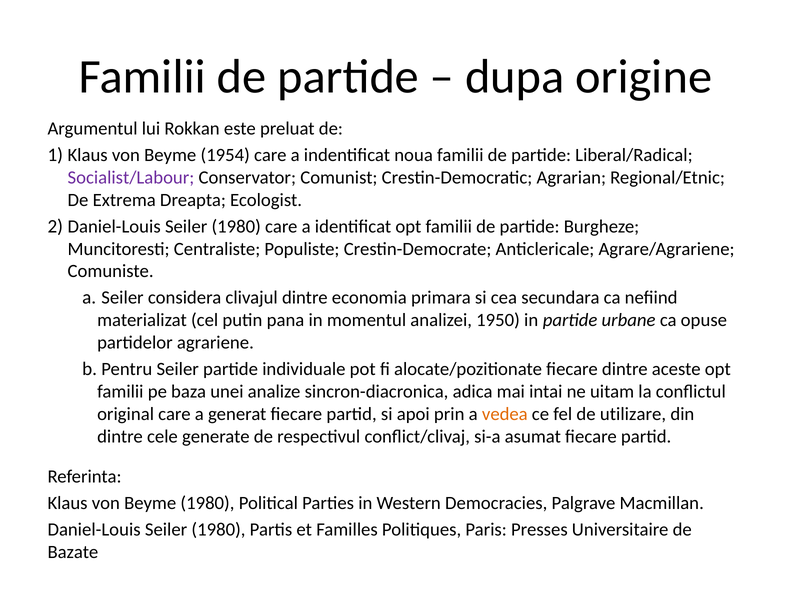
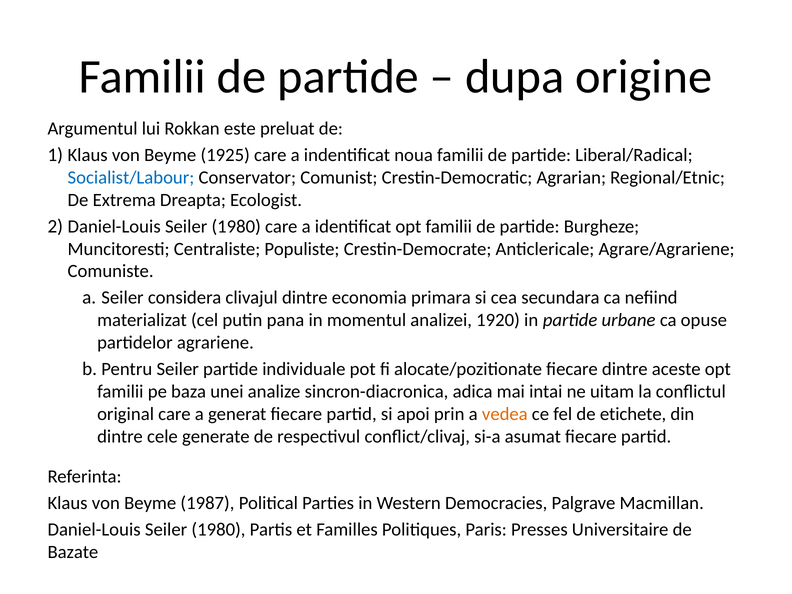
1954: 1954 -> 1925
Socialist/Labour colour: purple -> blue
1950: 1950 -> 1920
utilizare: utilizare -> etichete
Beyme 1980: 1980 -> 1987
